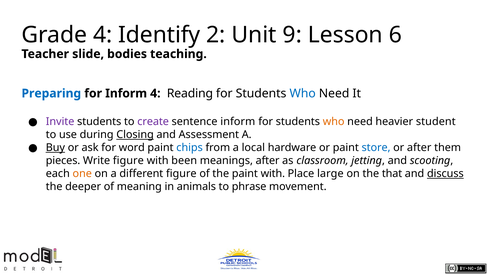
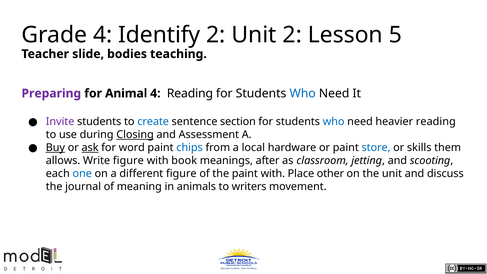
Unit 9: 9 -> 2
6: 6 -> 5
Preparing colour: blue -> purple
for Inform: Inform -> Animal
create colour: purple -> blue
sentence inform: inform -> section
who at (334, 122) colour: orange -> blue
heavier student: student -> reading
ask underline: none -> present
or after: after -> skills
pieces: pieces -> allows
been: been -> book
one colour: orange -> blue
large: large -> other
the that: that -> unit
discuss underline: present -> none
deeper: deeper -> journal
phrase: phrase -> writers
